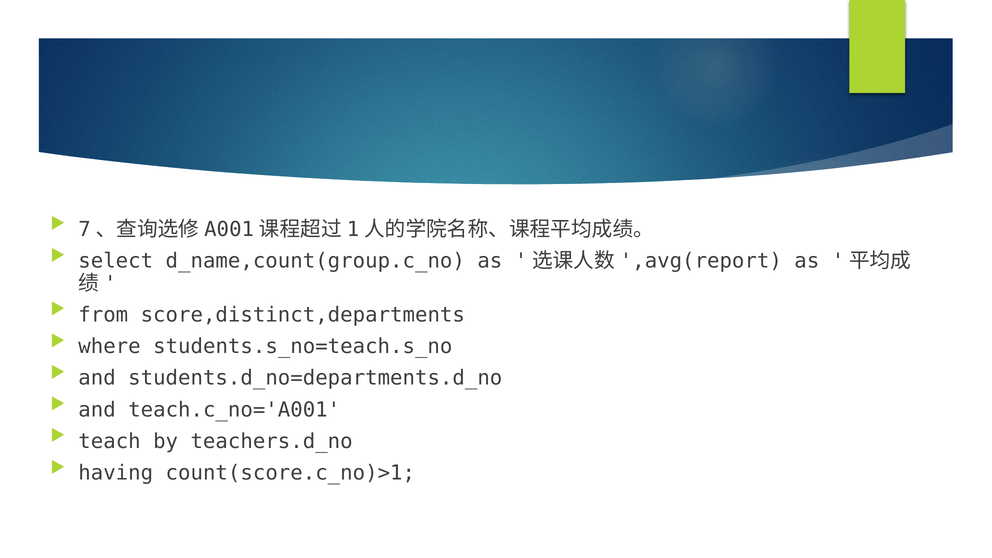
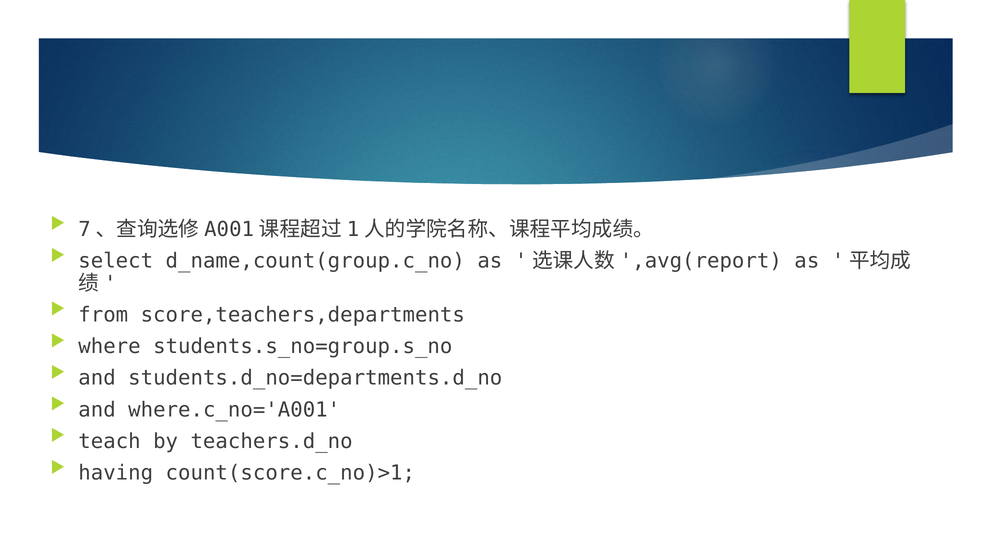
score,distinct,departments: score,distinct,departments -> score,teachers,departments
students.s_no=teach.s_no: students.s_no=teach.s_no -> students.s_no=group.s_no
teach.c_no='A001: teach.c_no='A001 -> where.c_no='A001
